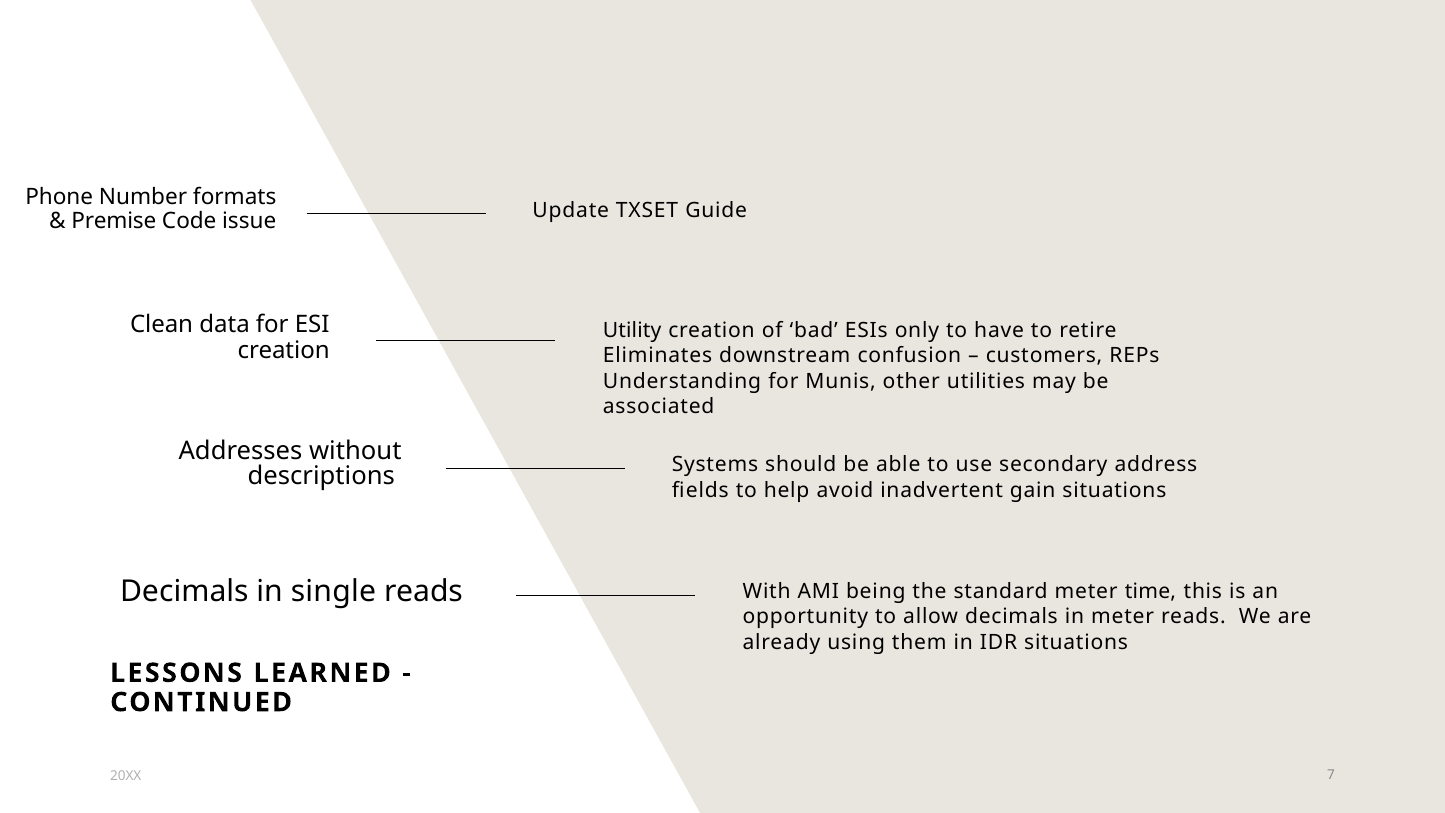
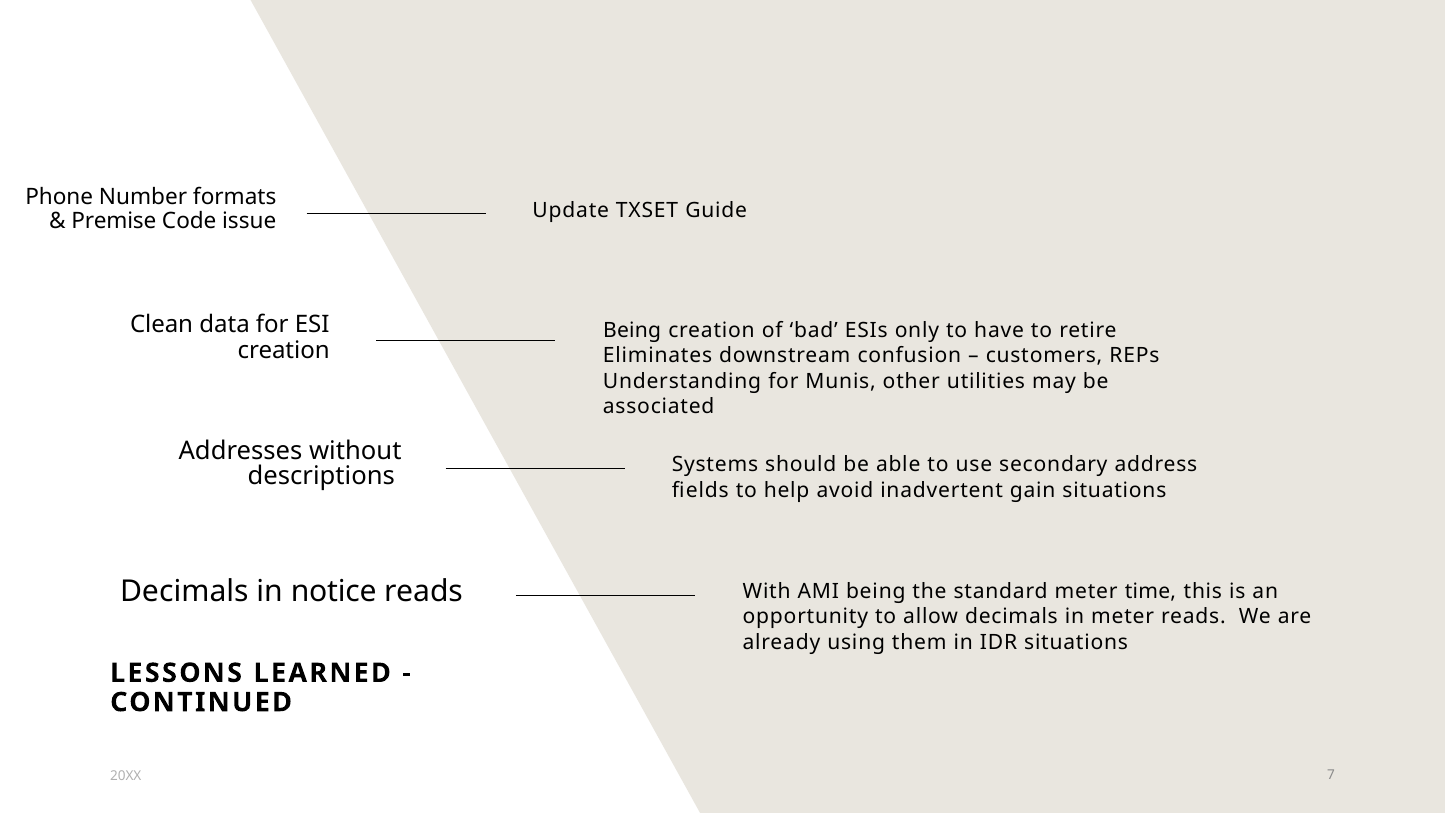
Utility at (632, 331): Utility -> Being
single: single -> notice
